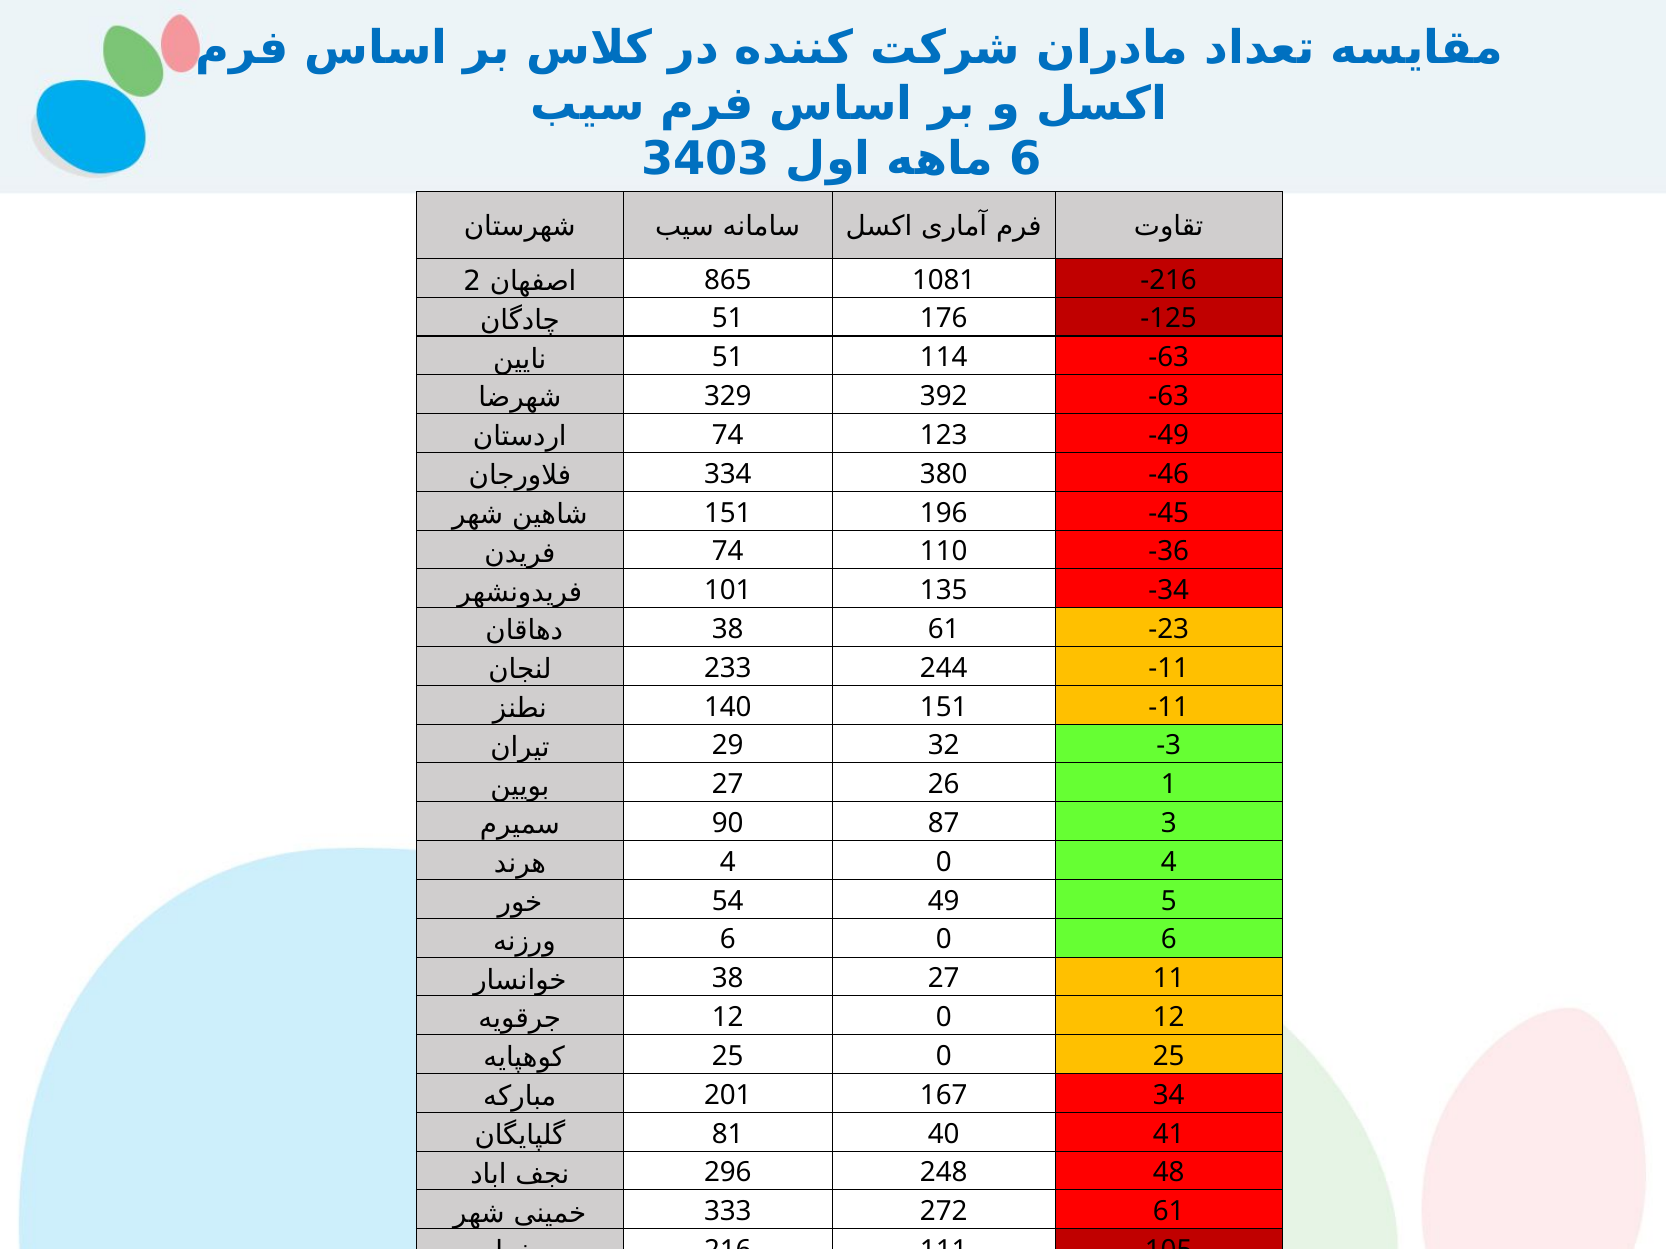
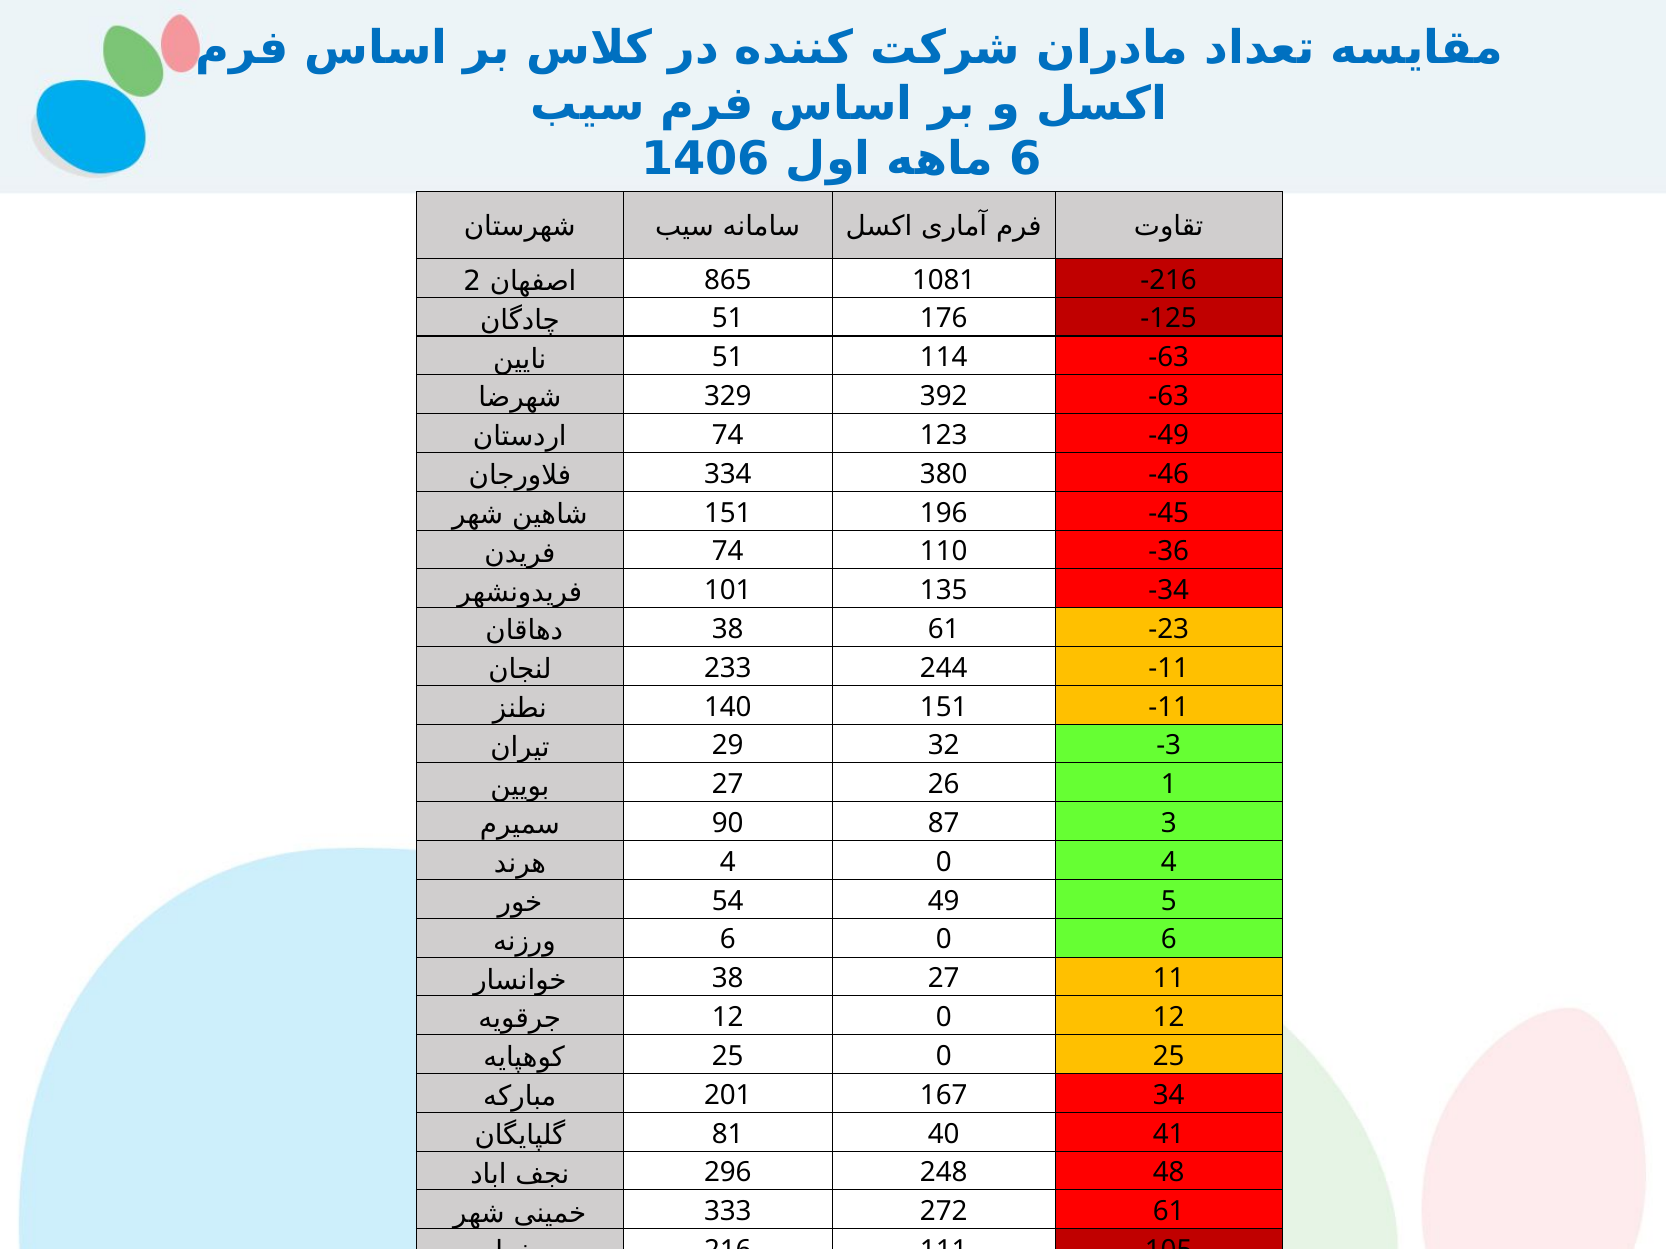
3403: 3403 -> 1406
